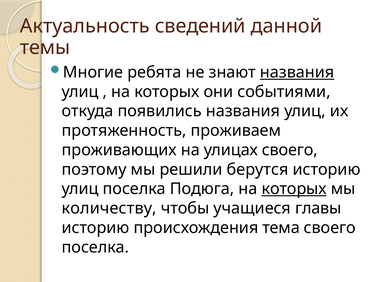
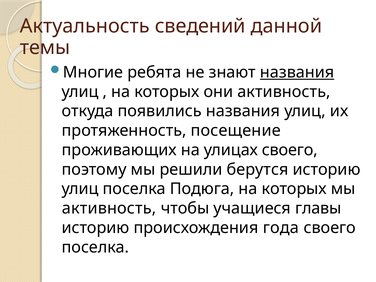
они событиями: событиями -> активность
проживаем: проживаем -> посещение
которых at (294, 189) underline: present -> none
количеству at (109, 208): количеству -> активность
тема: тема -> года
